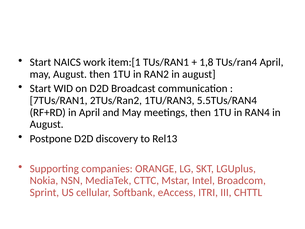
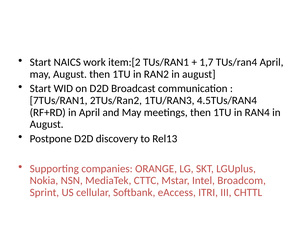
item:[1: item:[1 -> item:[2
1,8: 1,8 -> 1,7
5.5TUs/RAN4: 5.5TUs/RAN4 -> 4.5TUs/RAN4
